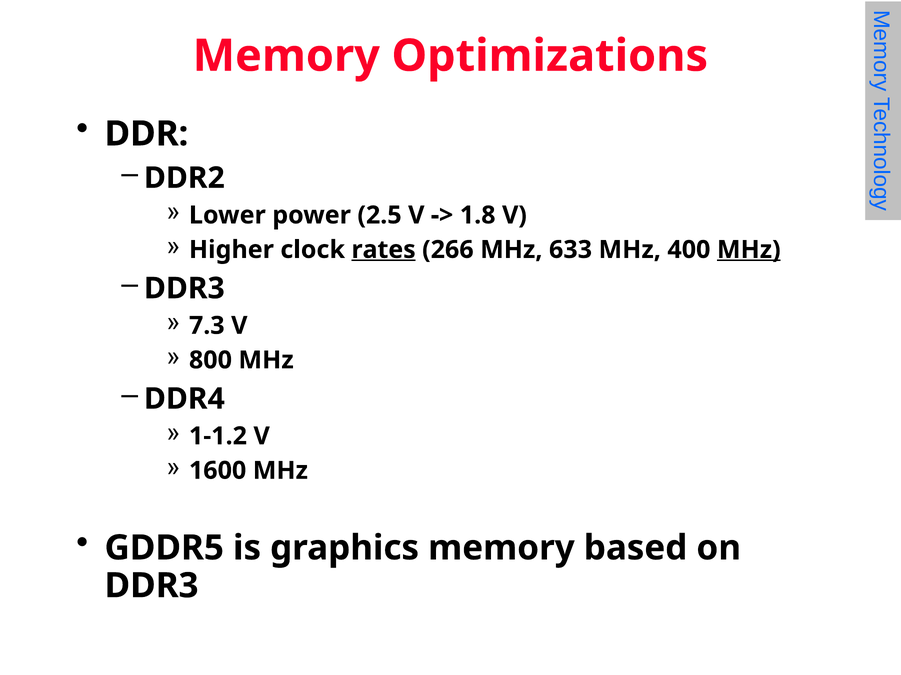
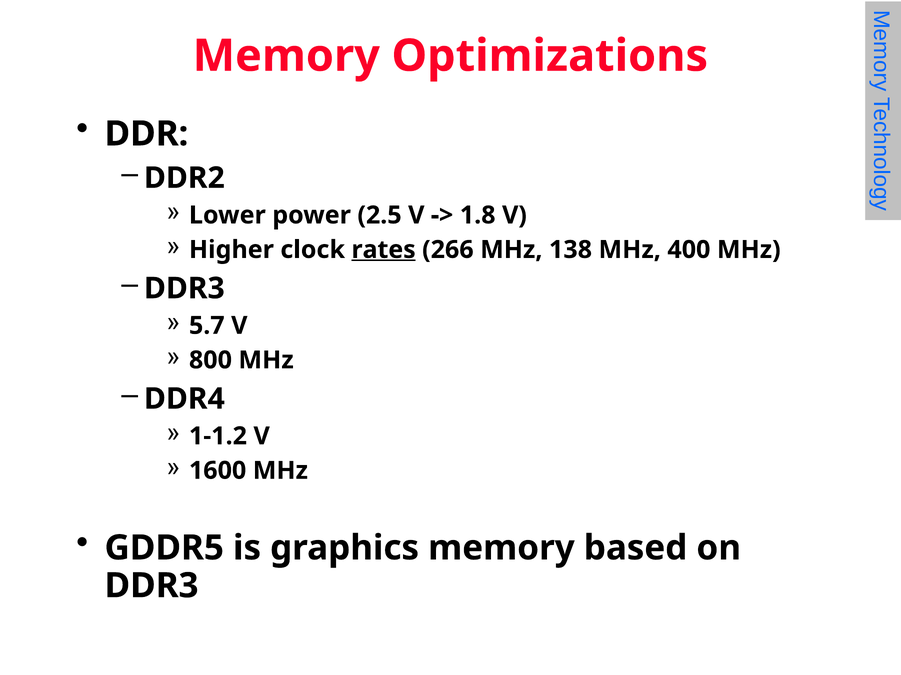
633: 633 -> 138
MHz at (749, 250) underline: present -> none
7.3: 7.3 -> 5.7
